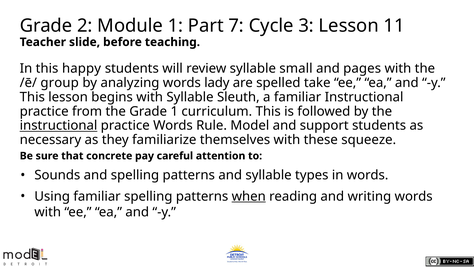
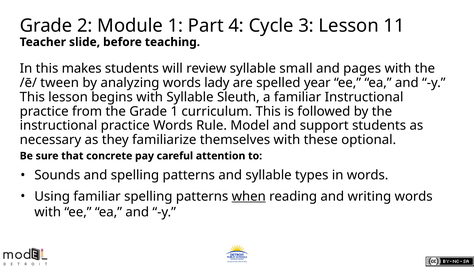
7: 7 -> 4
happy: happy -> makes
group: group -> tween
take: take -> year
instructional at (59, 125) underline: present -> none
squeeze: squeeze -> optional
